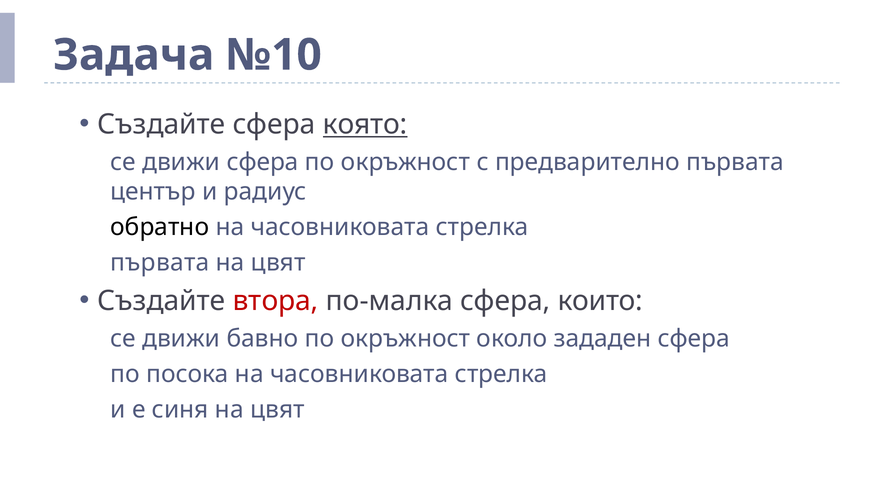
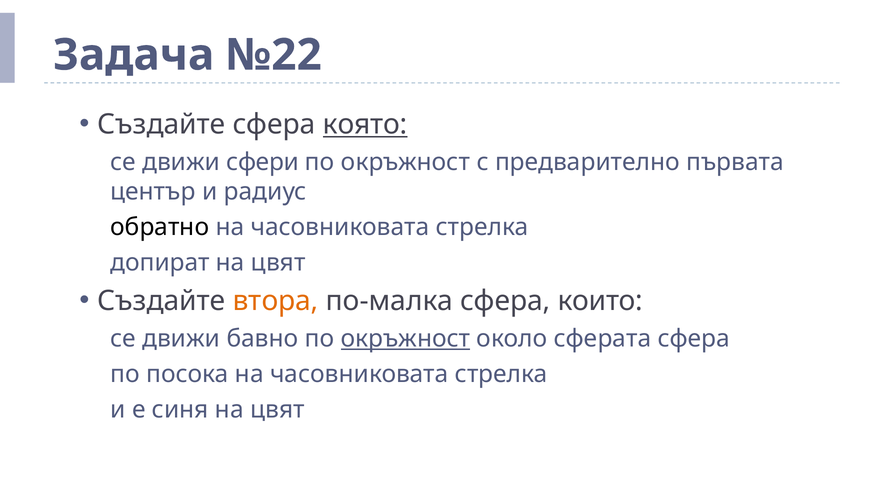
№10: №10 -> №22
движи сфера: сфера -> сфери
първата at (160, 263): първата -> допират
втора colour: red -> orange
окръжност at (405, 339) underline: none -> present
зададен: зададен -> сферата
